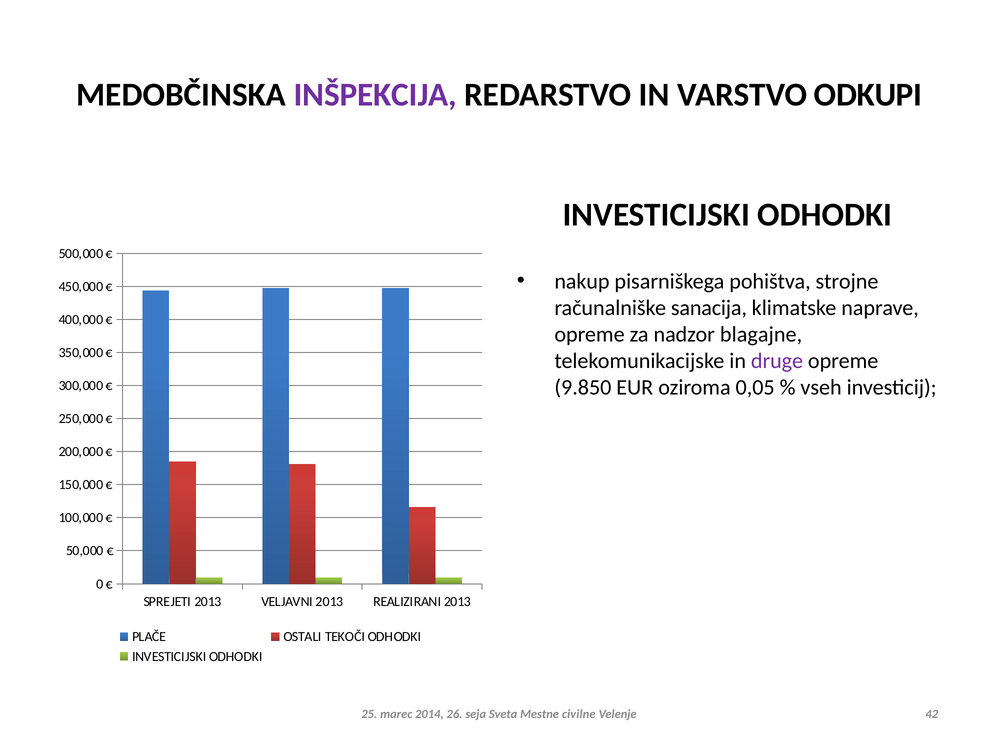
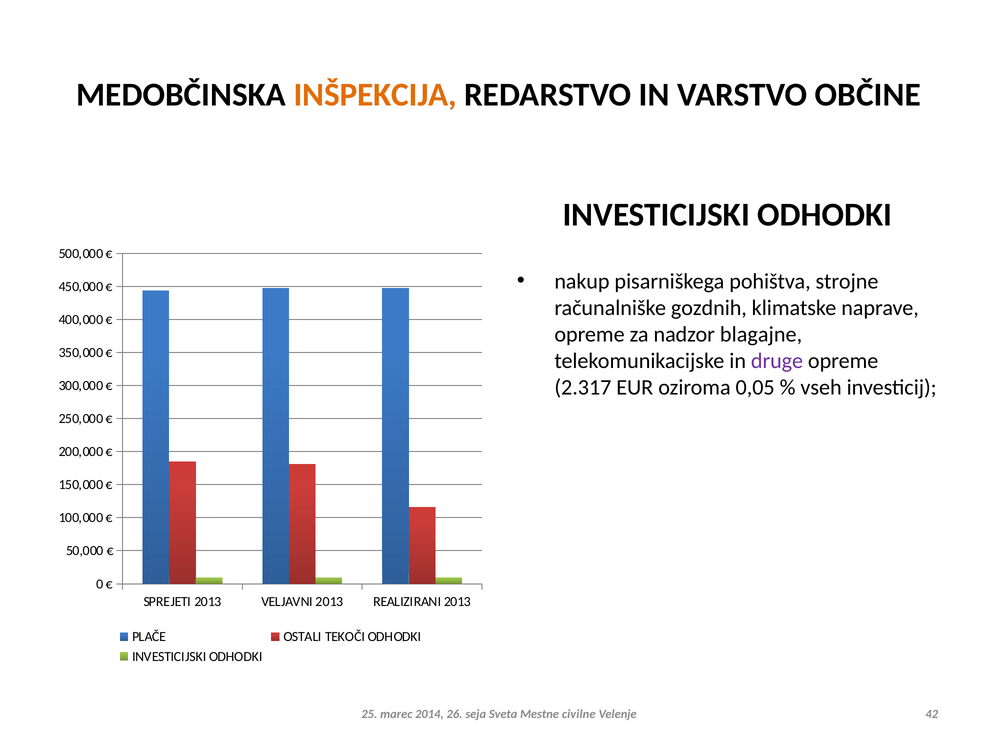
INŠPEKCIJA colour: purple -> orange
ODKUPI: ODKUPI -> OBČINE
sanacija: sanacija -> gozdnih
9.850: 9.850 -> 2.317
